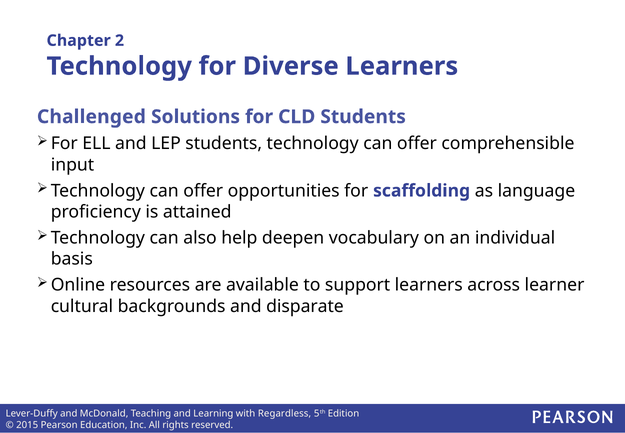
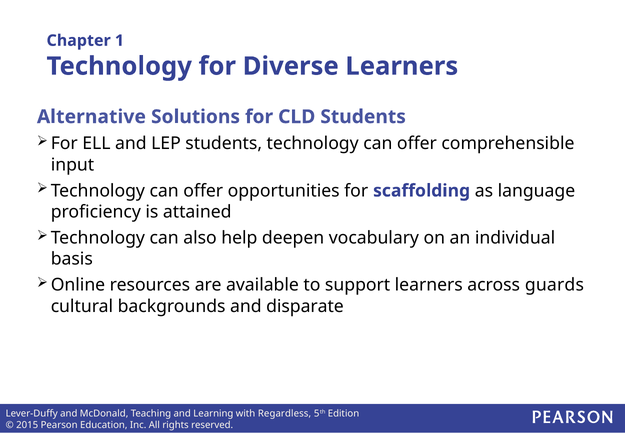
2: 2 -> 1
Challenged: Challenged -> Alternative
learner: learner -> guards
